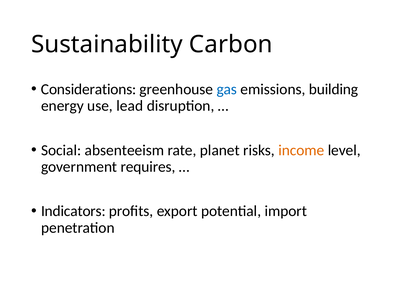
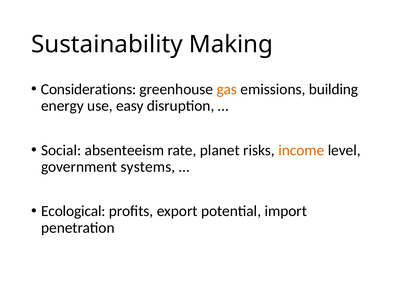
Carbon: Carbon -> Making
gas colour: blue -> orange
lead: lead -> easy
requires: requires -> systems
Indicators: Indicators -> Ecological
